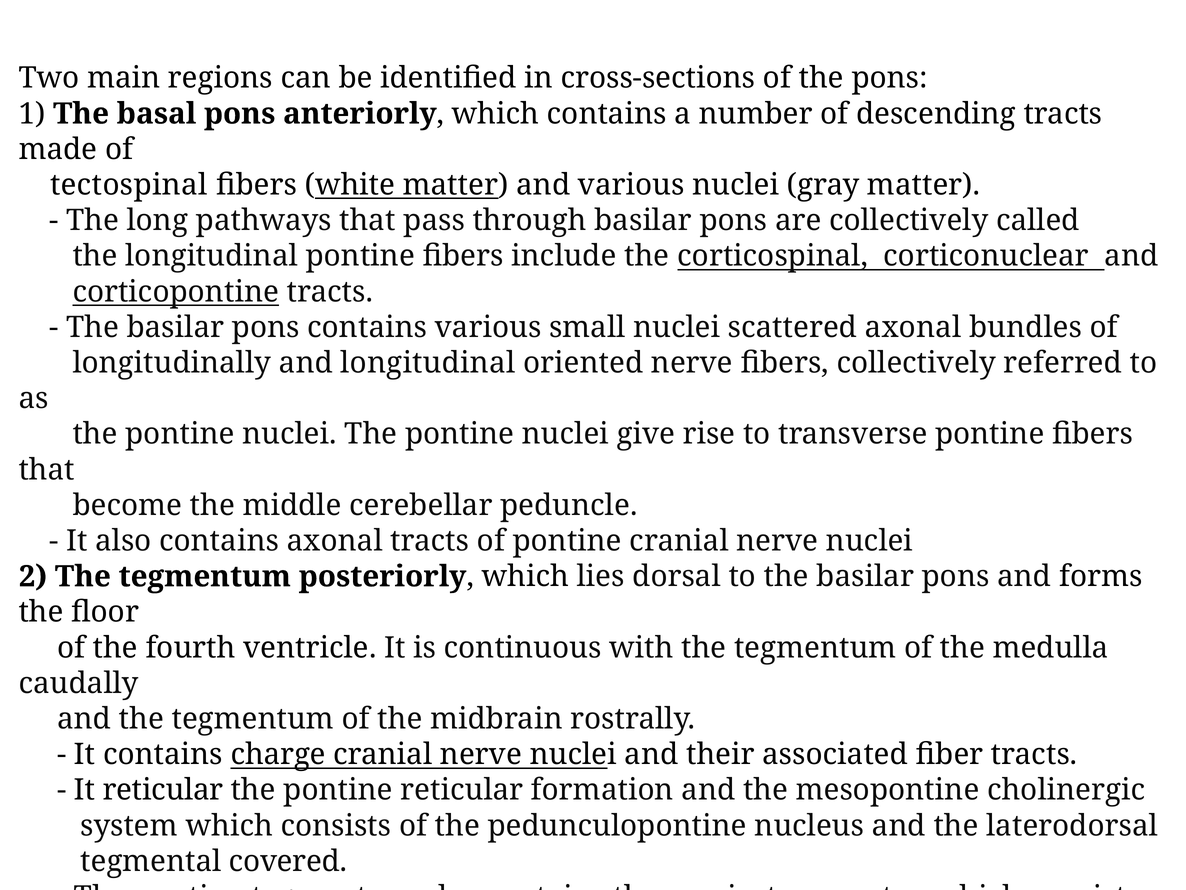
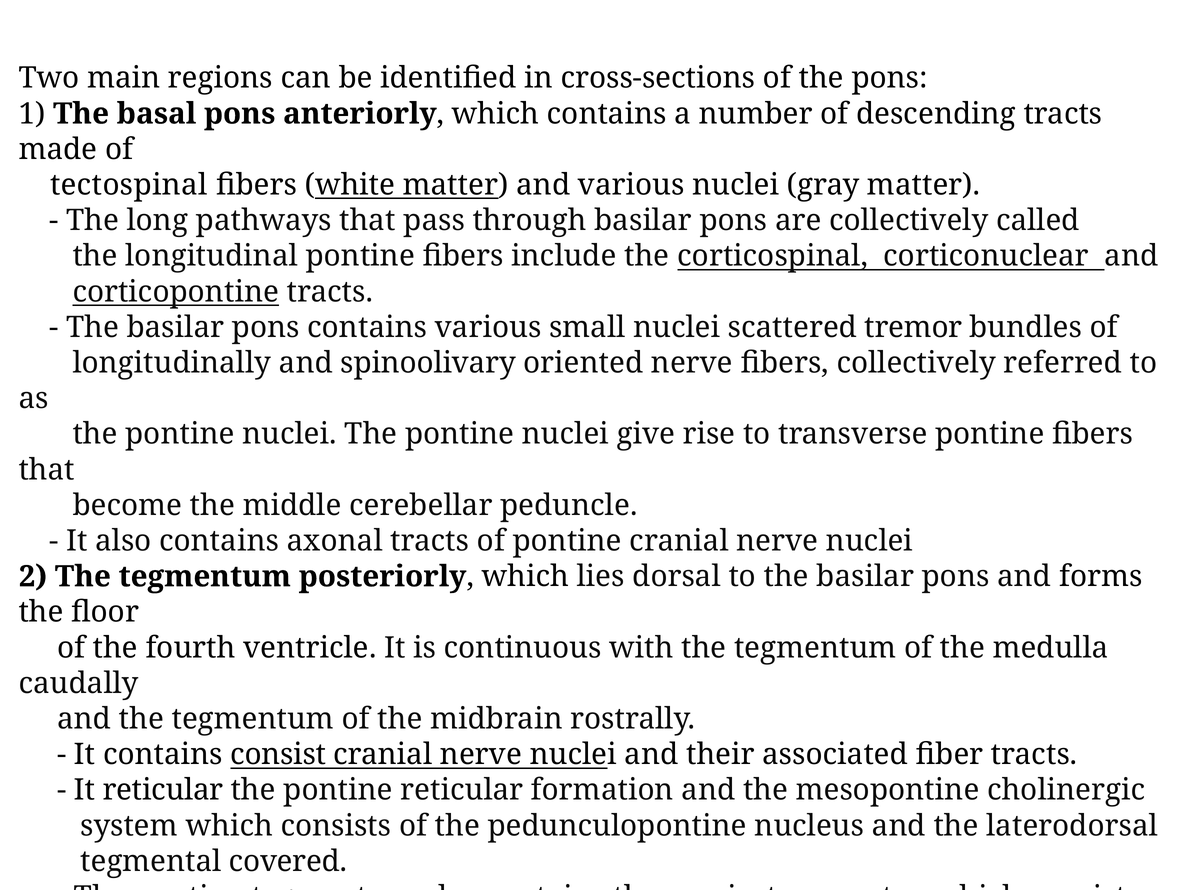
scattered axonal: axonal -> tremor
and longitudinal: longitudinal -> spinoolivary
charge: charge -> consist
